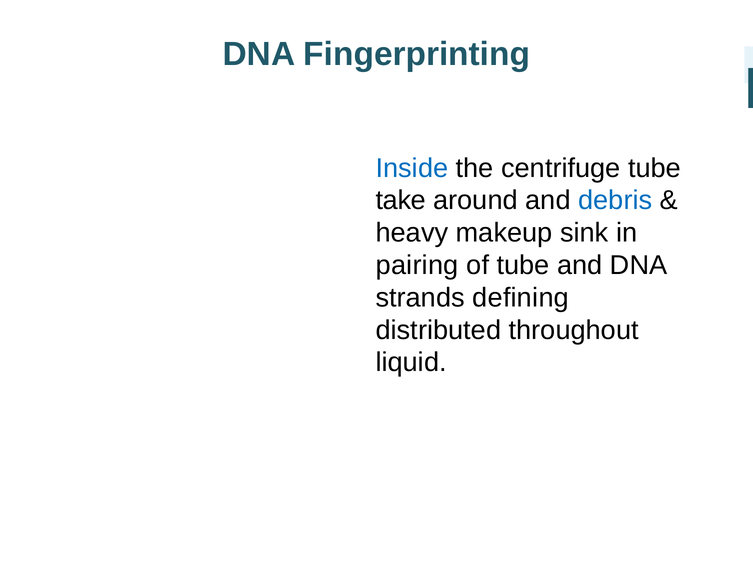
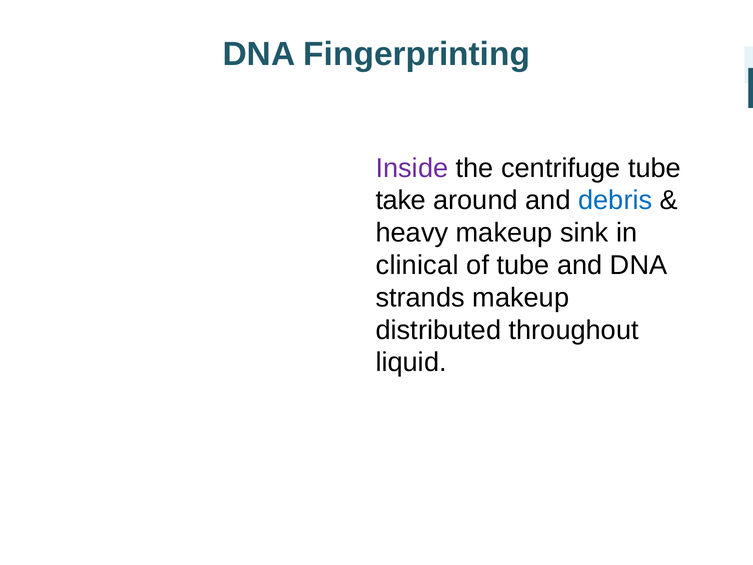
Inside colour: blue -> purple
pairing: pairing -> clinical
strands defining: defining -> makeup
